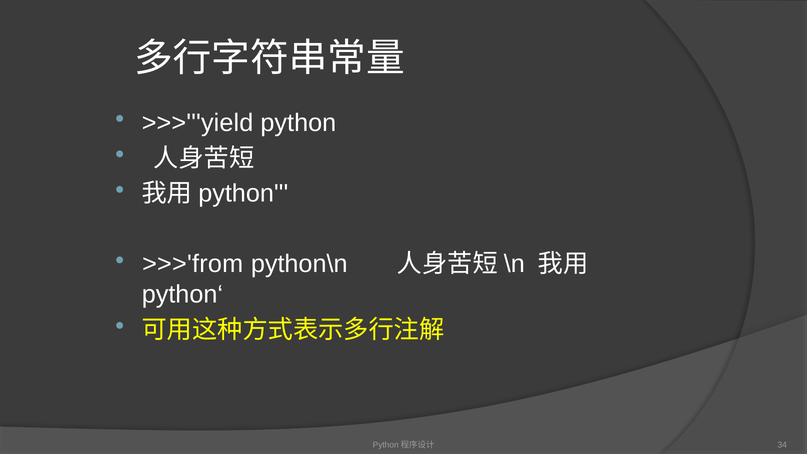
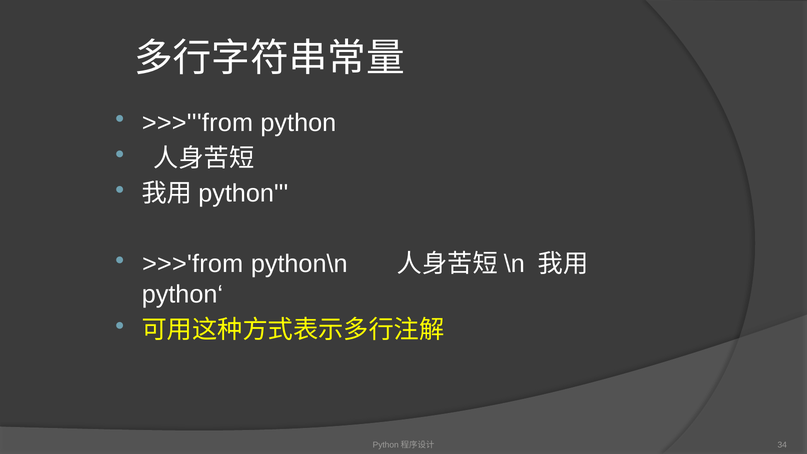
>>>'''yield: >>>'''yield -> >>>'''from
